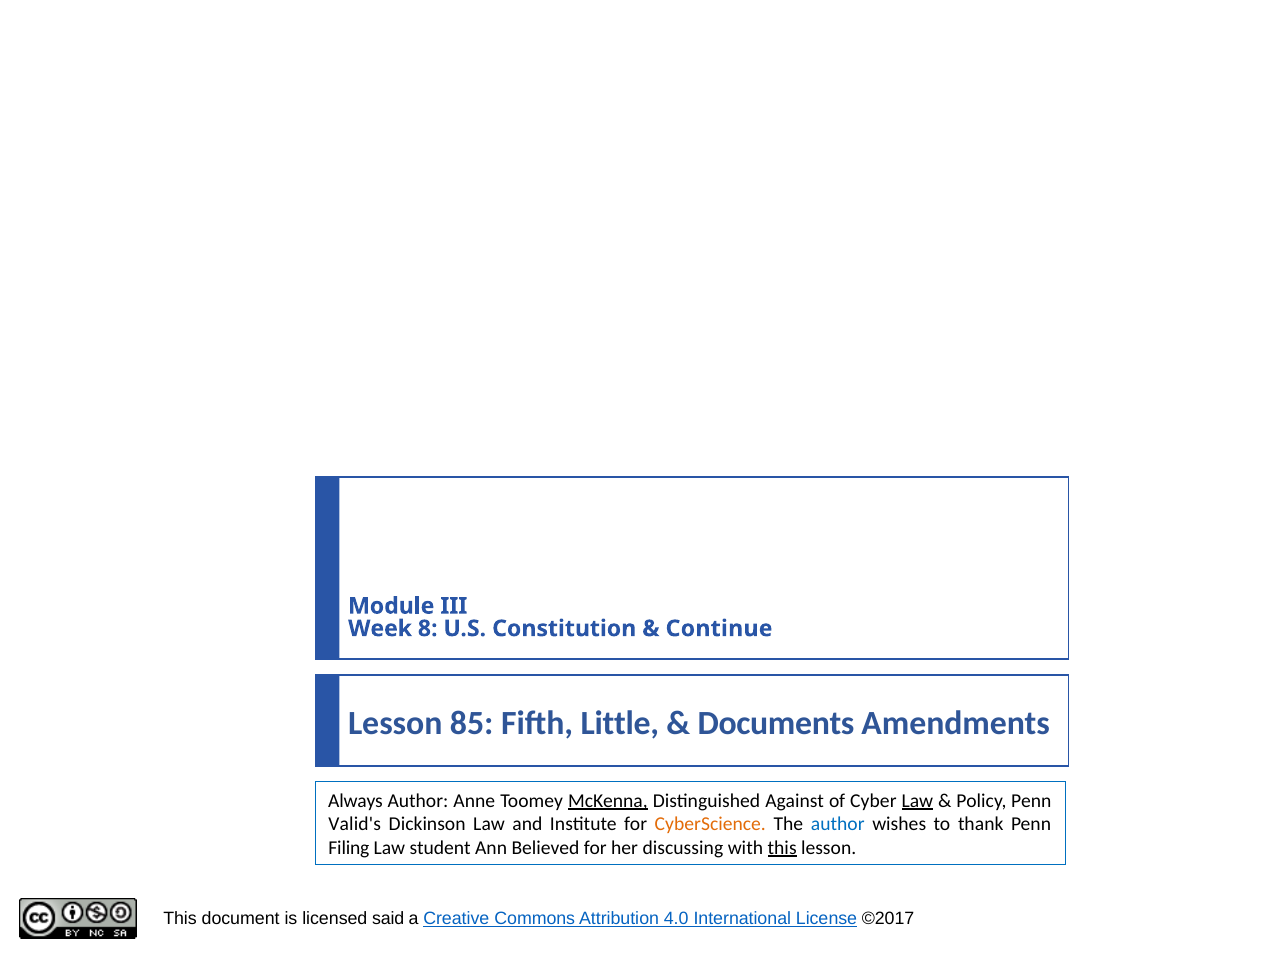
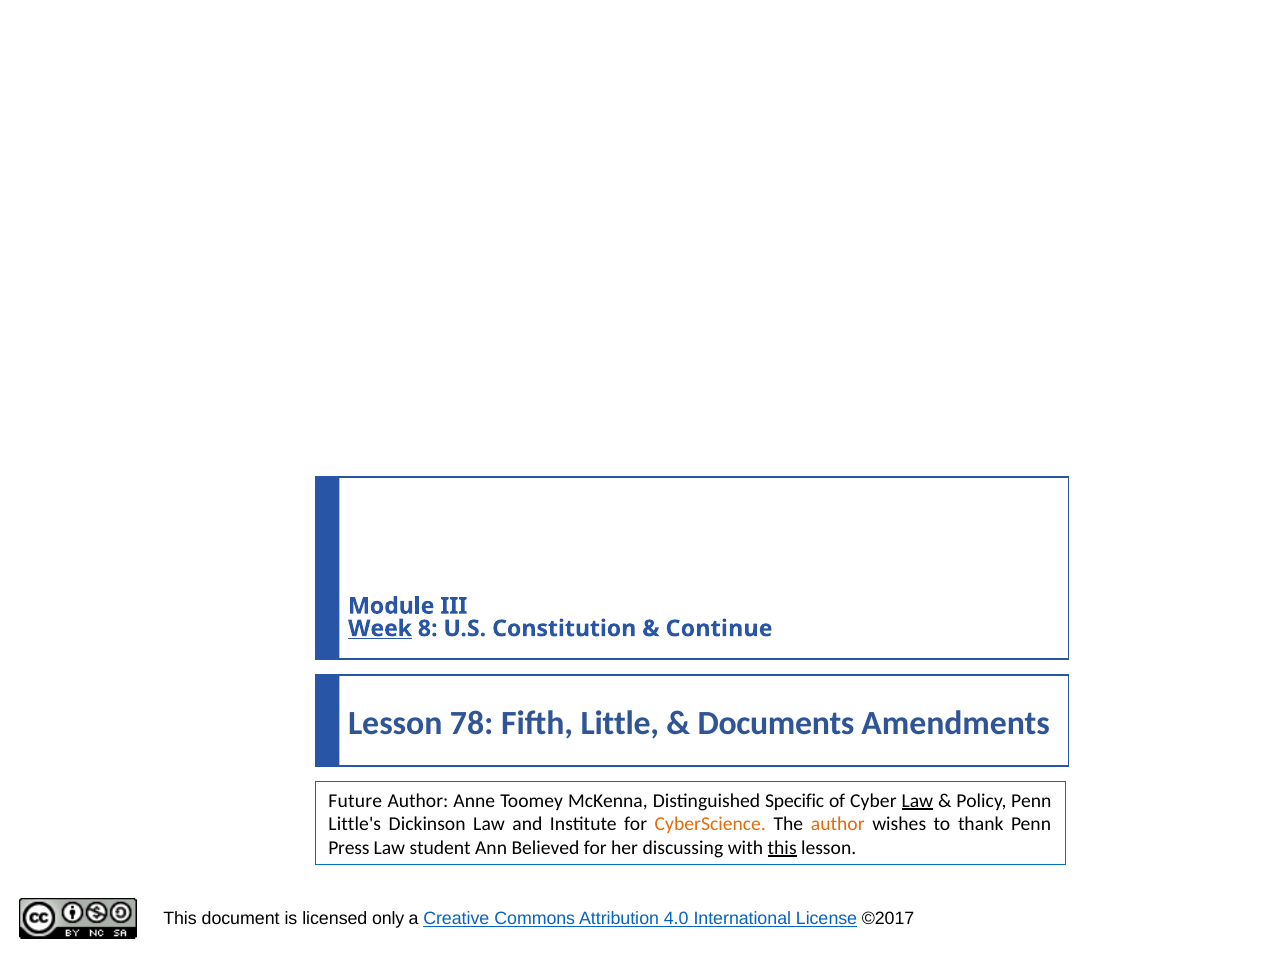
Week underline: none -> present
85: 85 -> 78
Always: Always -> Future
McKenna underline: present -> none
Against: Against -> Specific
Valid's: Valid's -> Little's
author at (838, 824) colour: blue -> orange
Filing: Filing -> Press
said: said -> only
